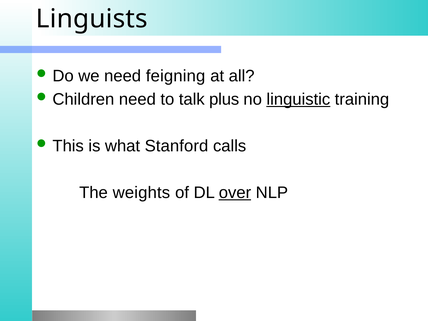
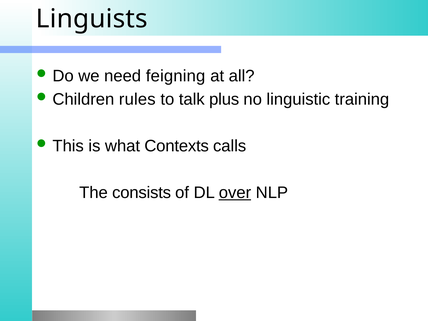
need at (137, 99): need -> rules
linguistic underline: present -> none
Stanford: Stanford -> Contexts
weights: weights -> consists
